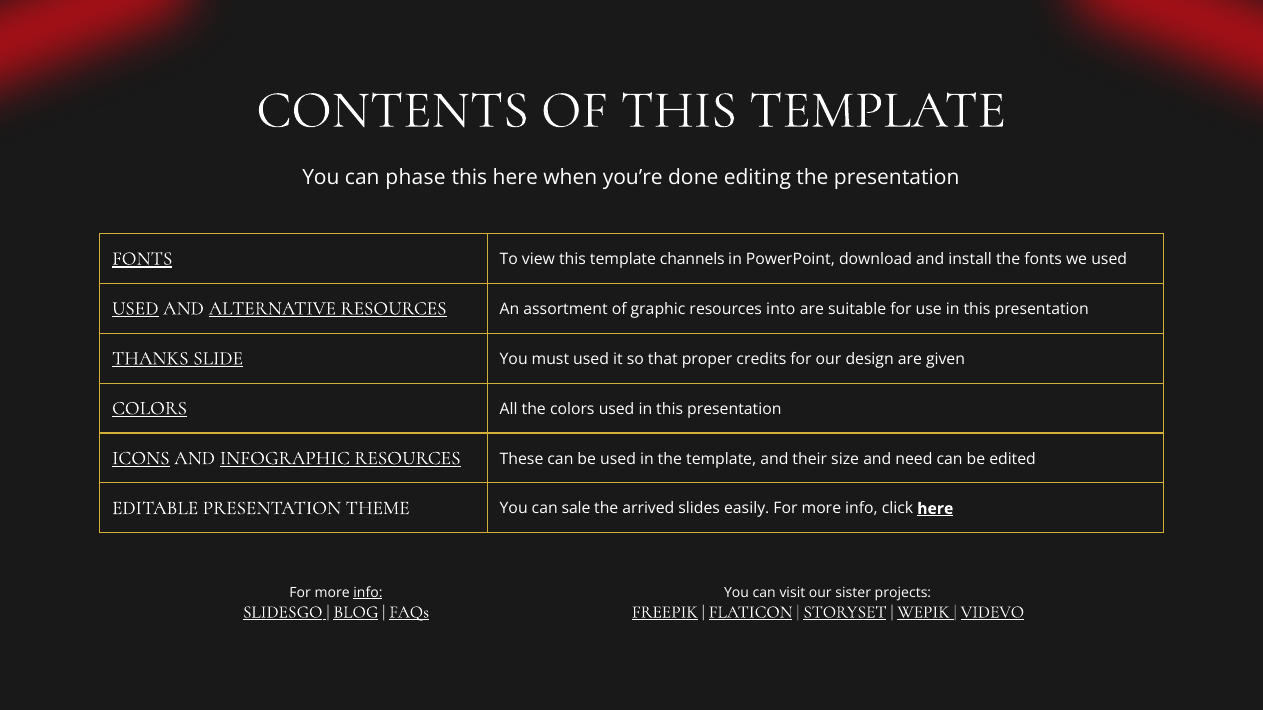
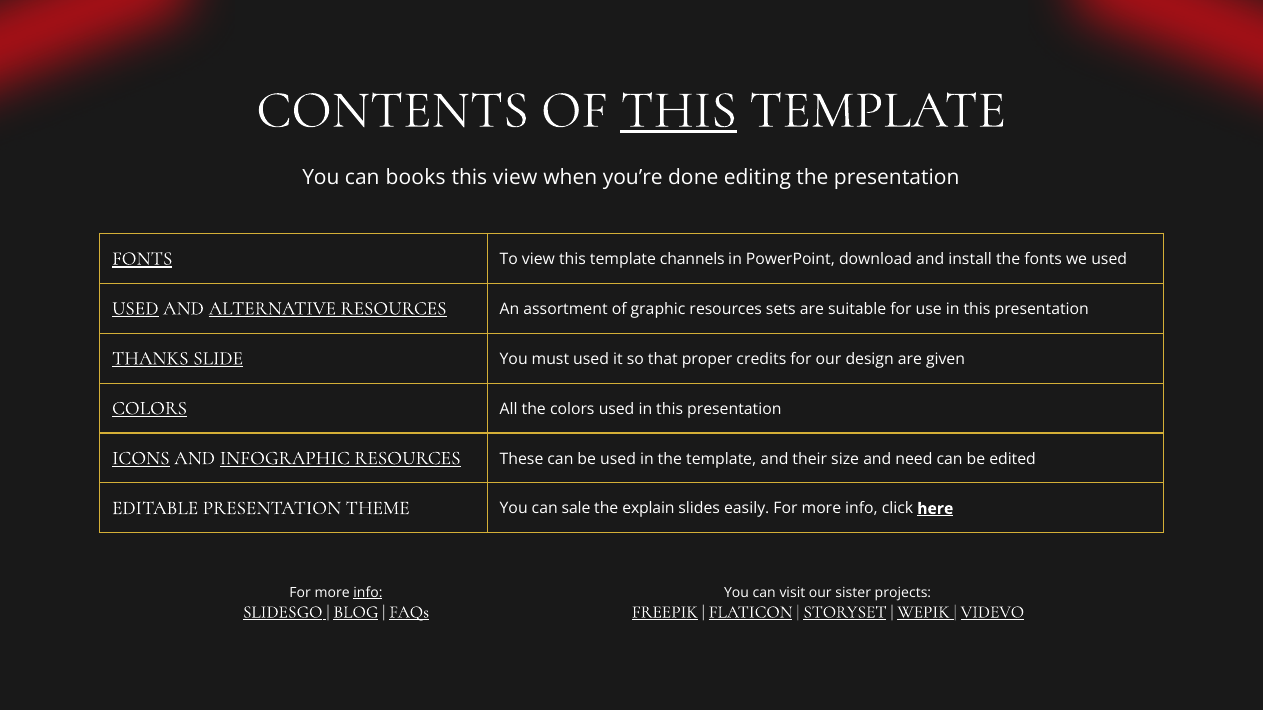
THIS at (679, 109) underline: none -> present
phase: phase -> books
this here: here -> view
into: into -> sets
arrived: arrived -> explain
